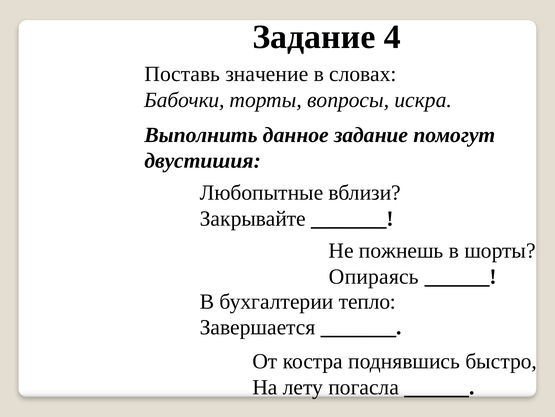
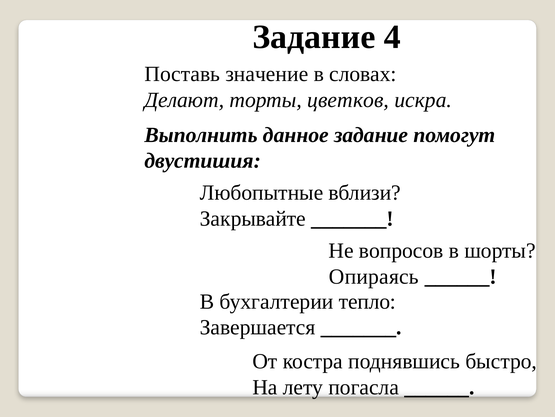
Бабочки: Бабочки -> Делают
вопросы: вопросы -> цветков
пожнешь: пожнешь -> вопросов
